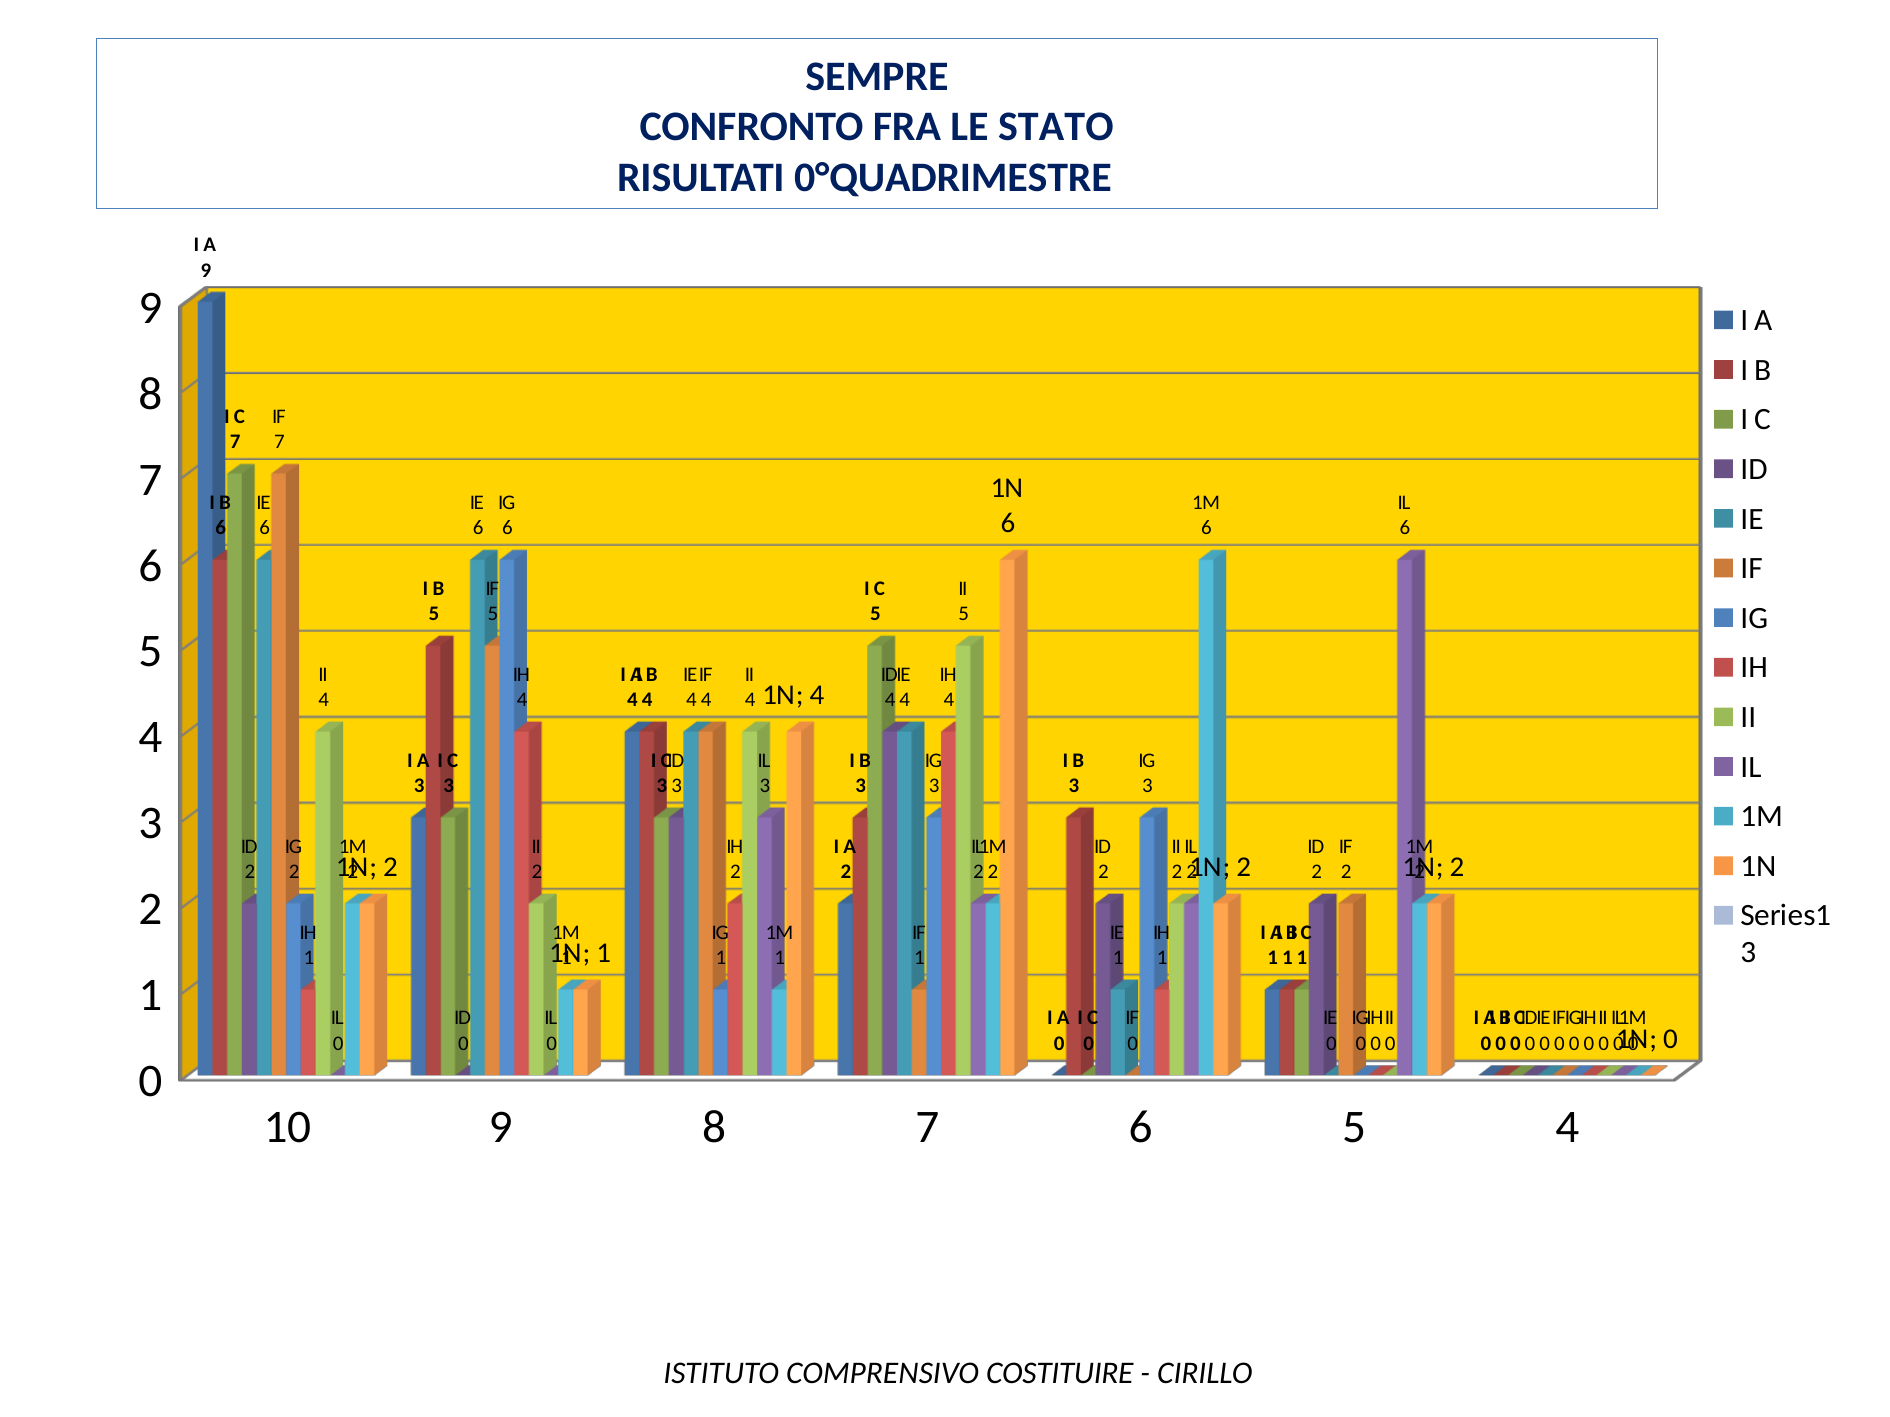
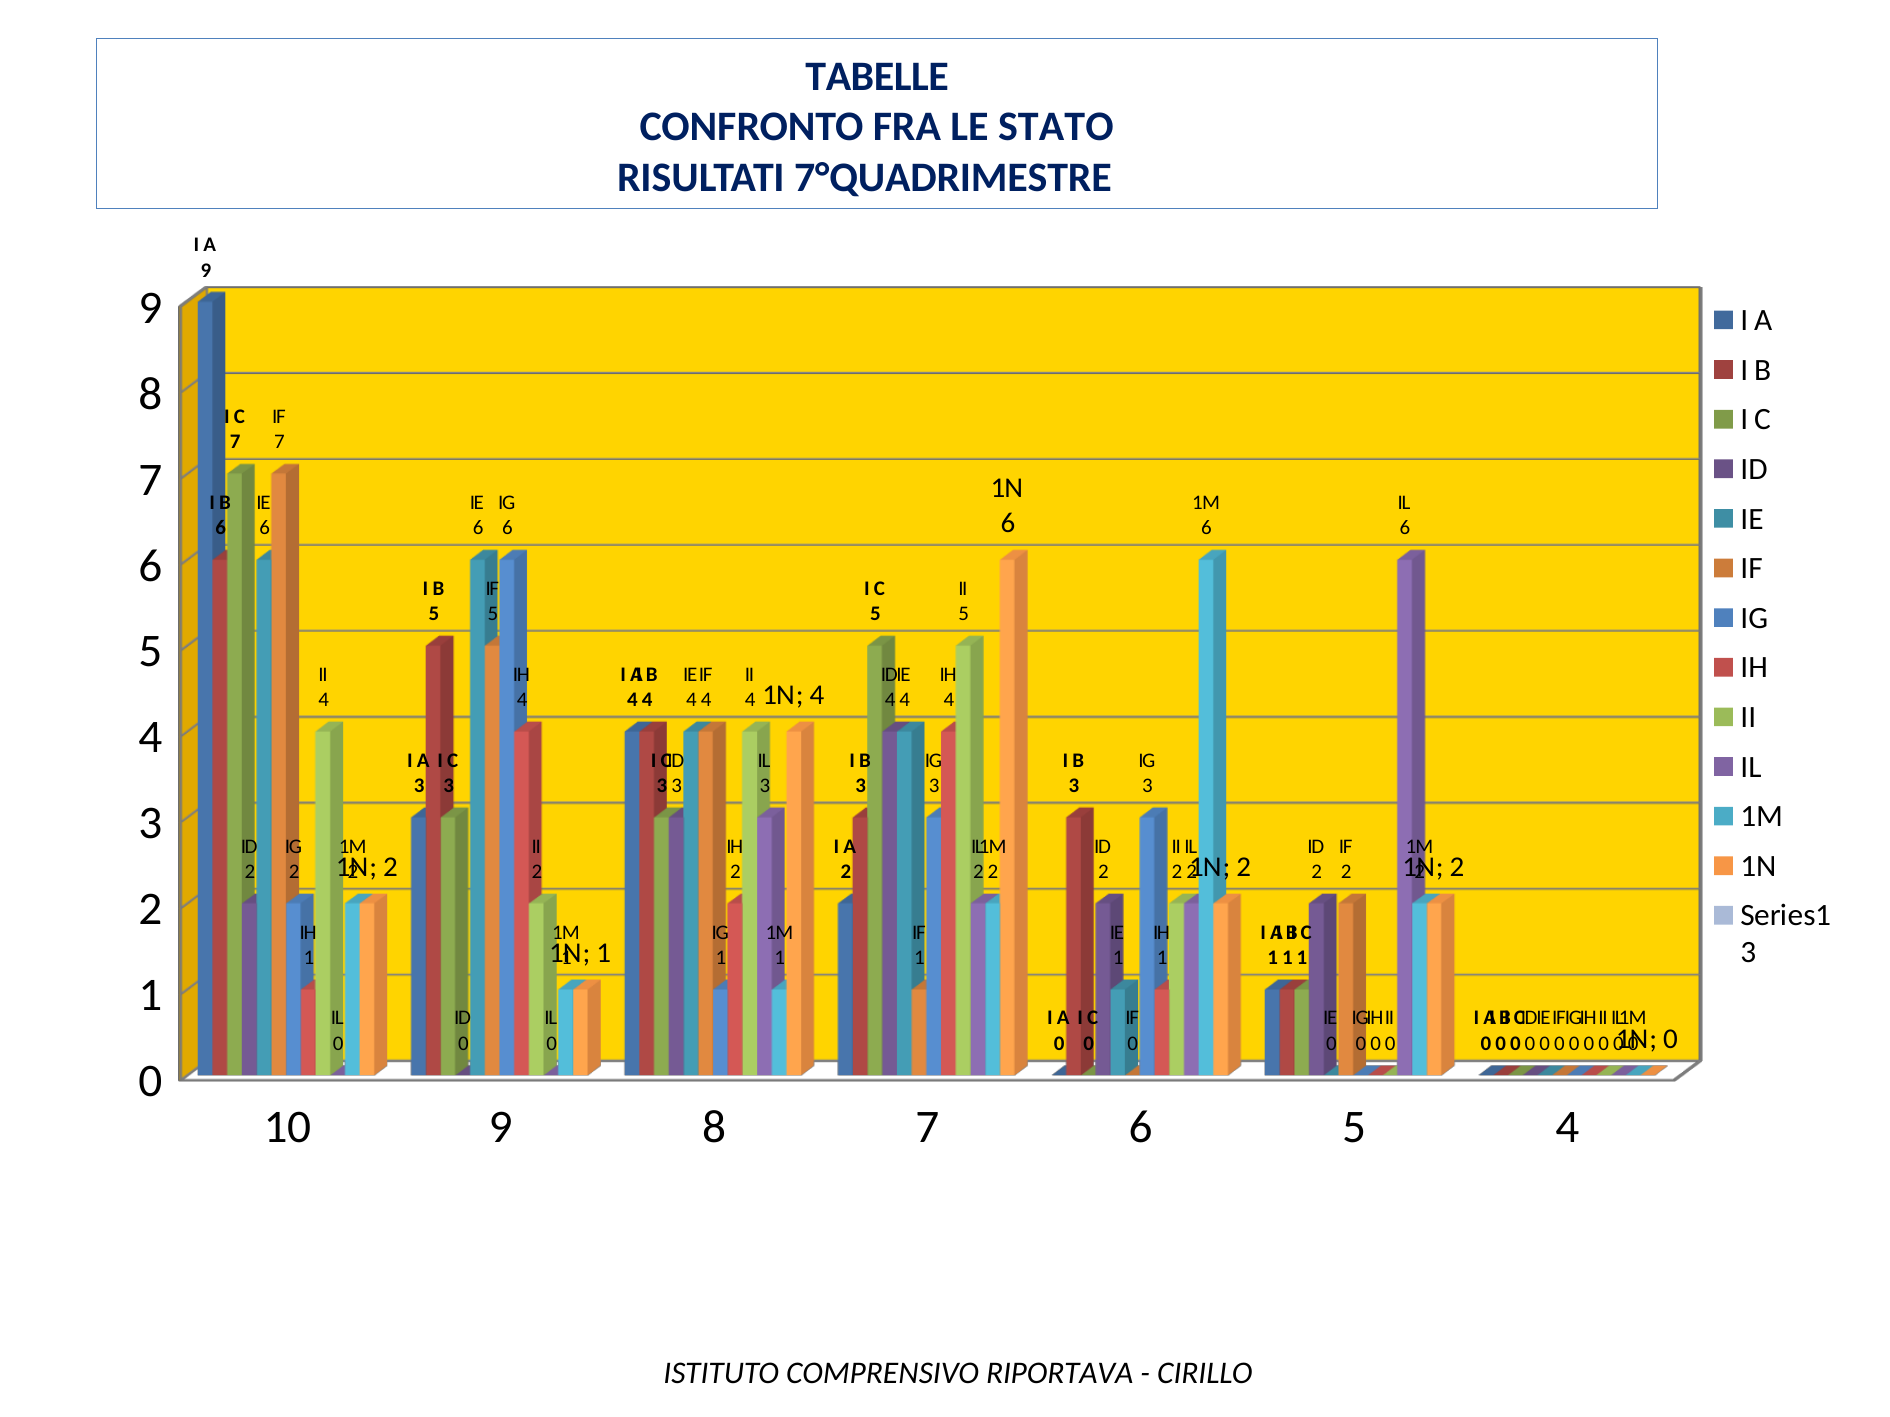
SEMPRE: SEMPRE -> TABELLE
0°QUADRIMESTRE: 0°QUADRIMESTRE -> 7°QUADRIMESTRE
COSTITUIRE: COSTITUIRE -> RIPORTAVA
